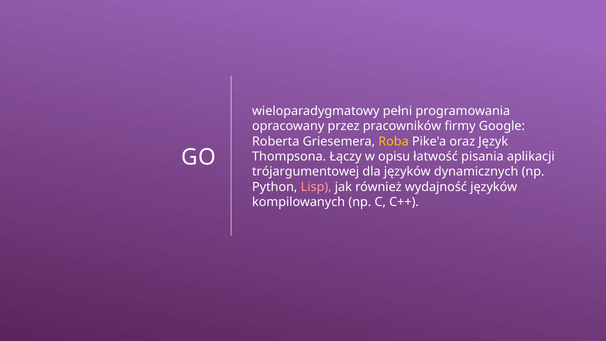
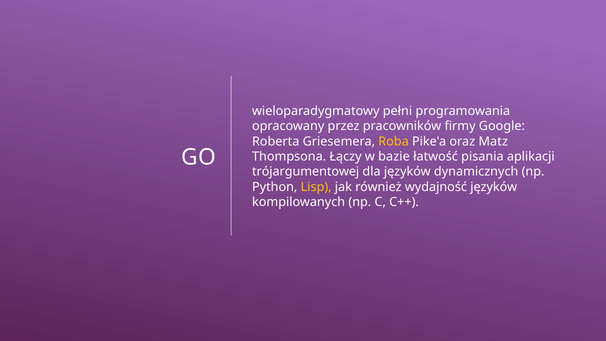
Język: Język -> Matz
opisu: opisu -> bazie
Lisp colour: pink -> yellow
